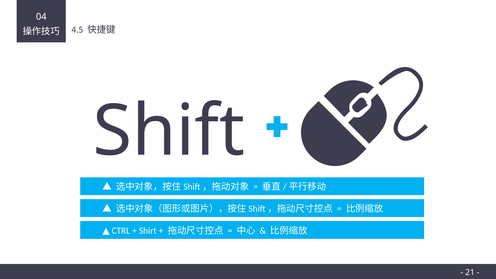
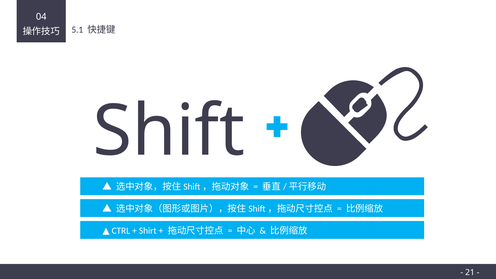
4.5: 4.5 -> 5.1
